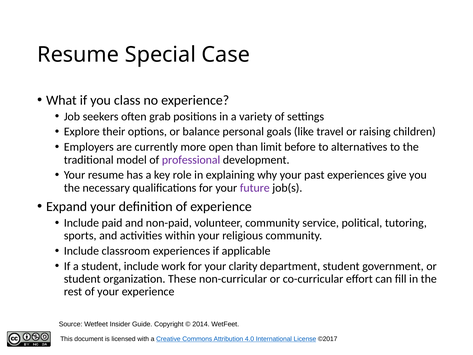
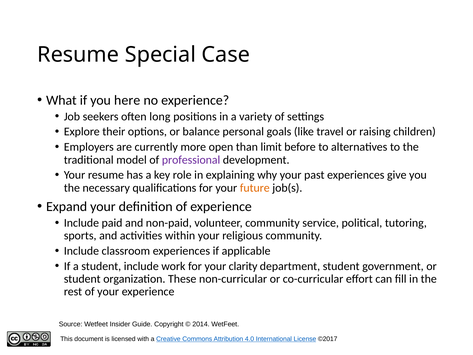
class: class -> here
grab: grab -> long
future colour: purple -> orange
